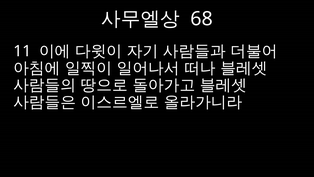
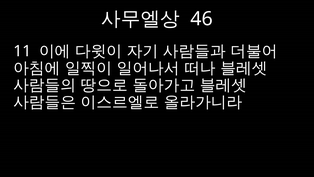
68: 68 -> 46
